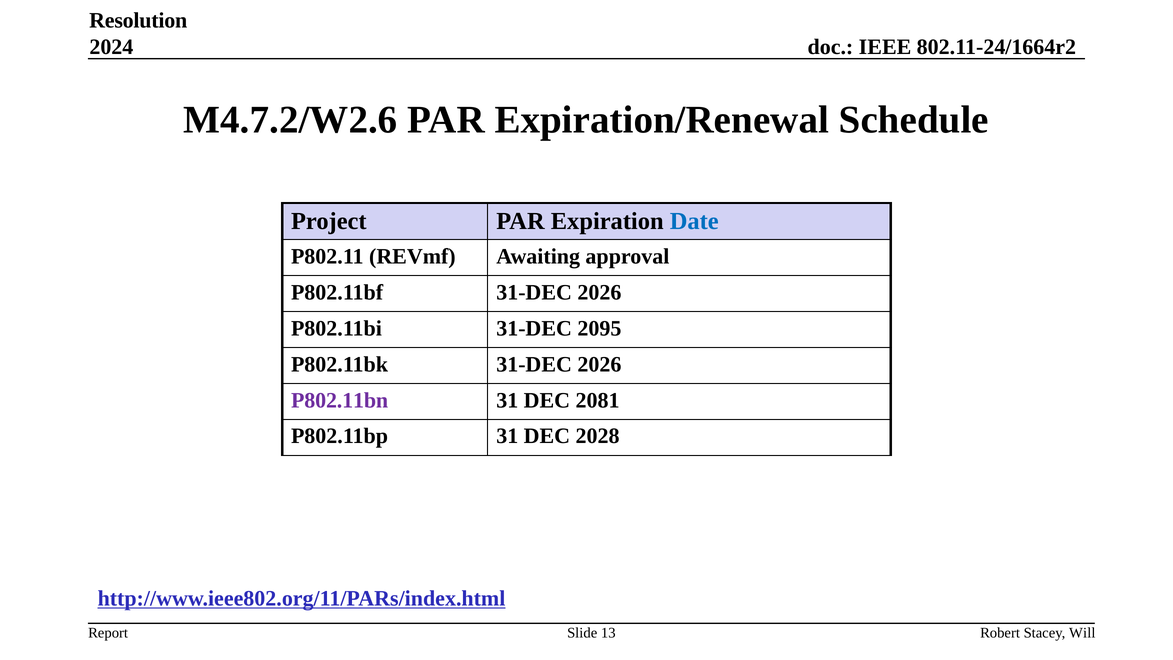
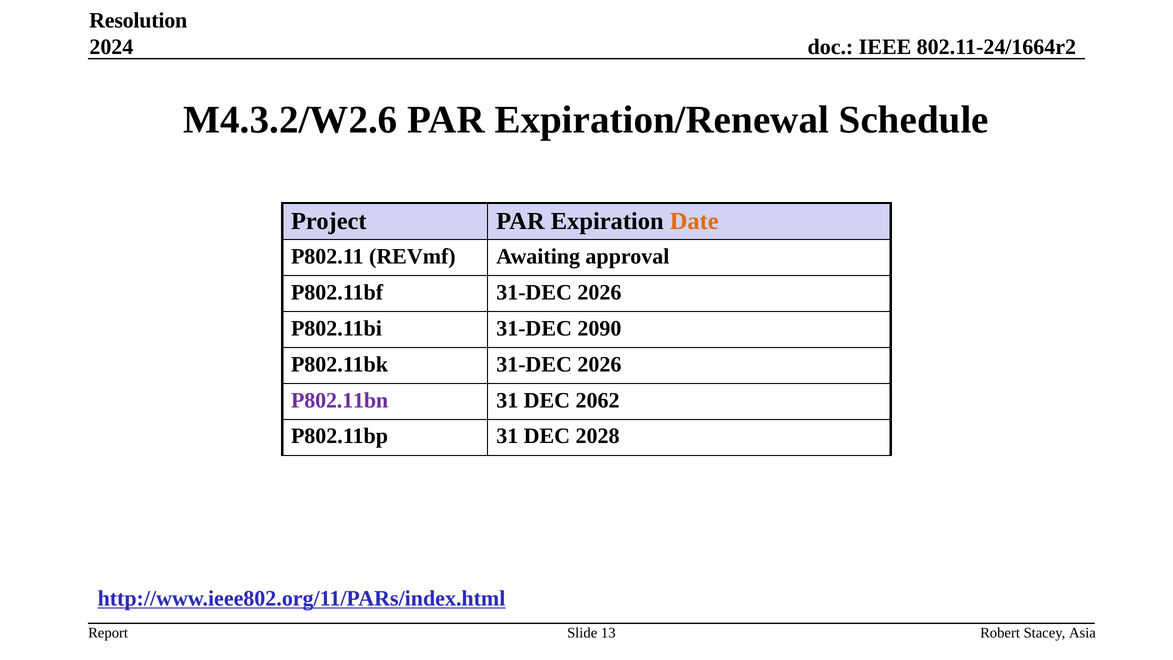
M4.7.2/W2.6: M4.7.2/W2.6 -> M4.3.2/W2.6
Date colour: blue -> orange
2095: 2095 -> 2090
2081: 2081 -> 2062
Will: Will -> Asia
